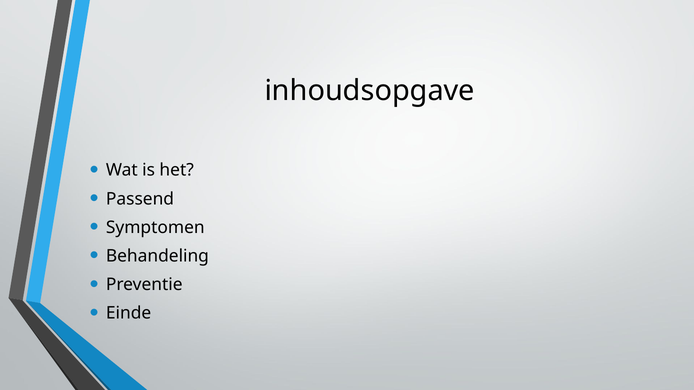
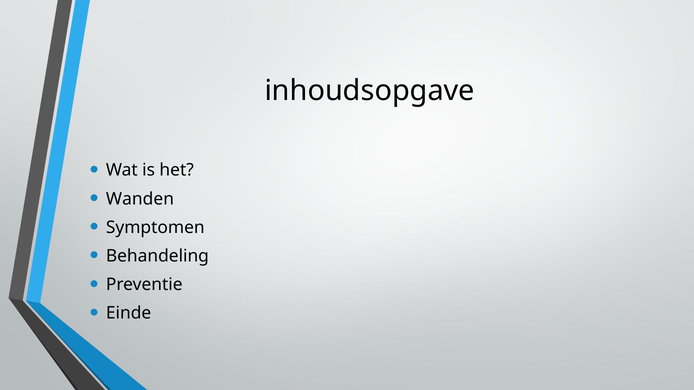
Passend: Passend -> Wanden
